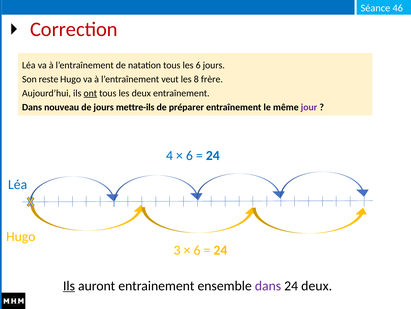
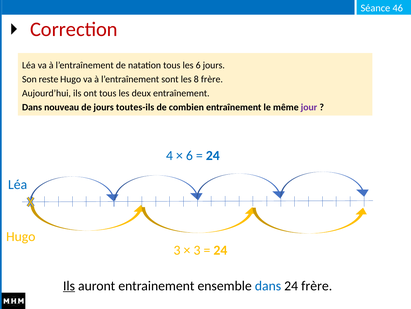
veut: veut -> sont
ont underline: present -> none
mettre-ils: mettre-ils -> toutes-ils
préparer: préparer -> combien
6 at (197, 250): 6 -> 3
dans at (268, 285) colour: purple -> blue
24 deux: deux -> frère
